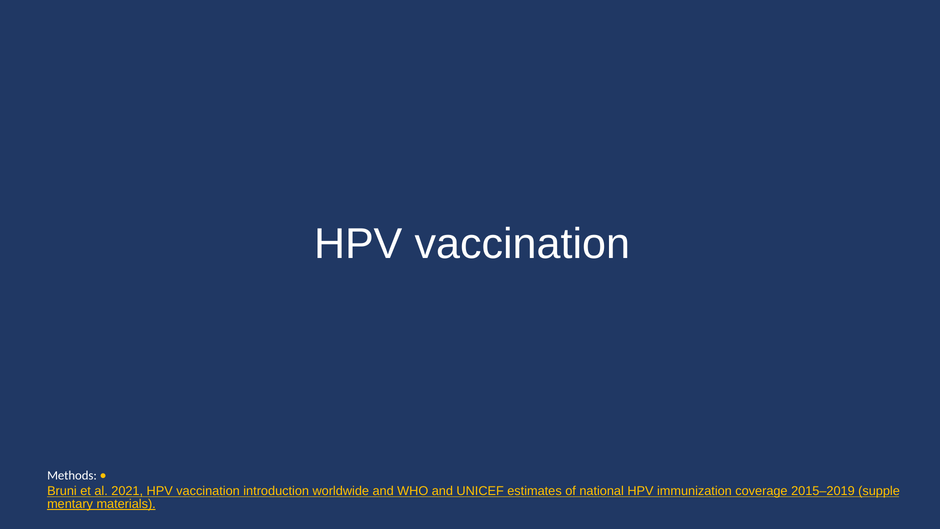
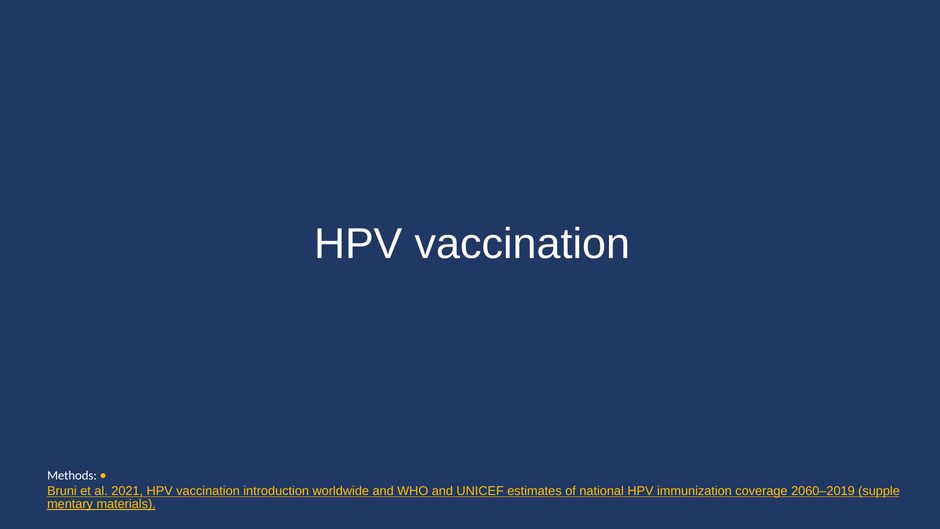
2015–2019: 2015–2019 -> 2060–2019
